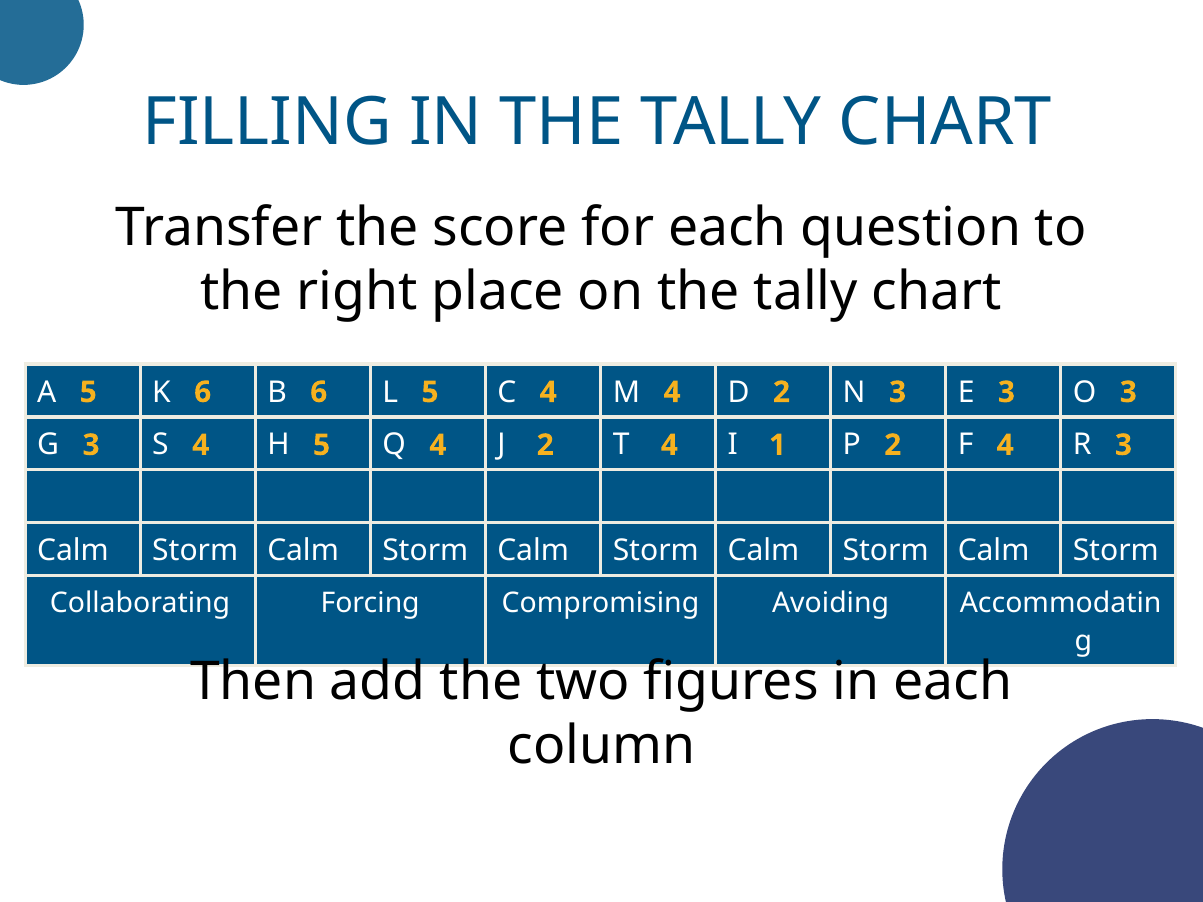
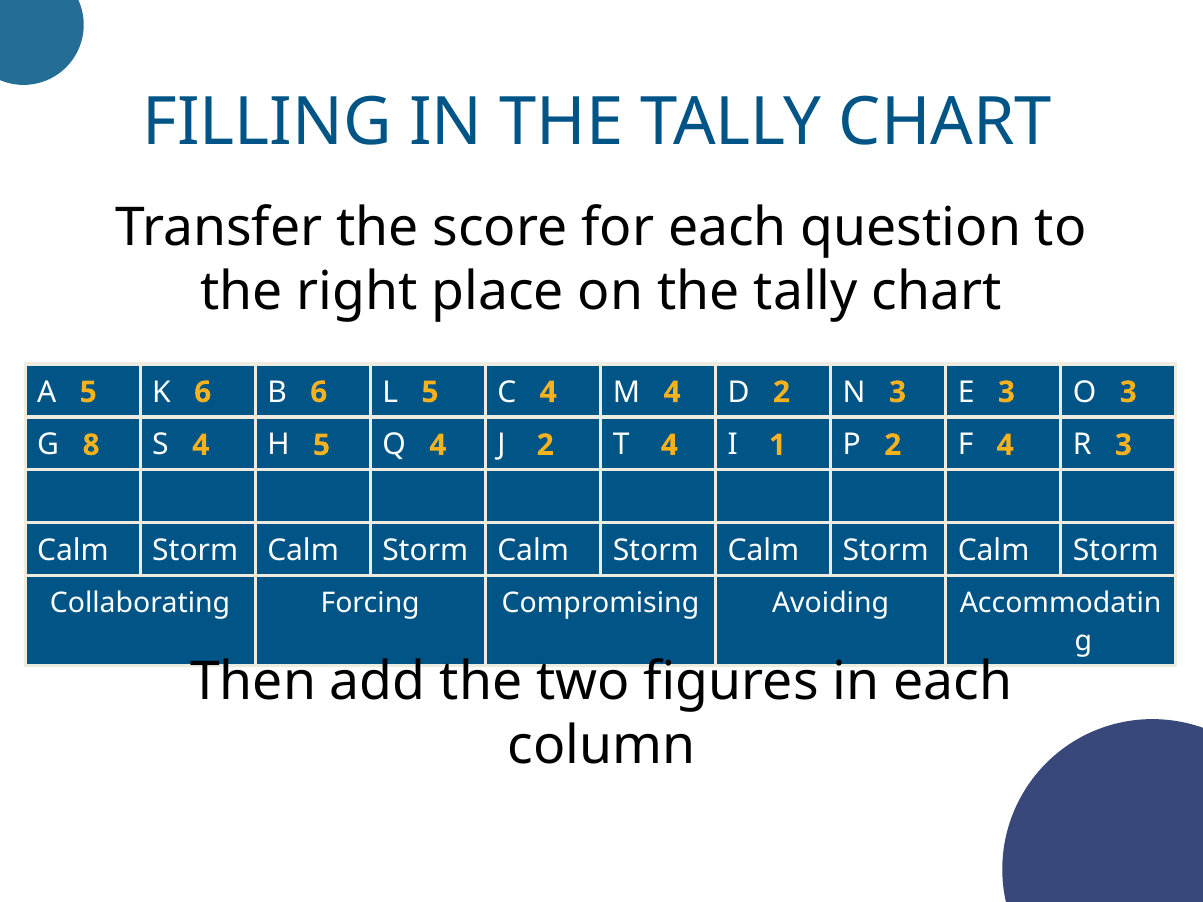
G 3: 3 -> 8
